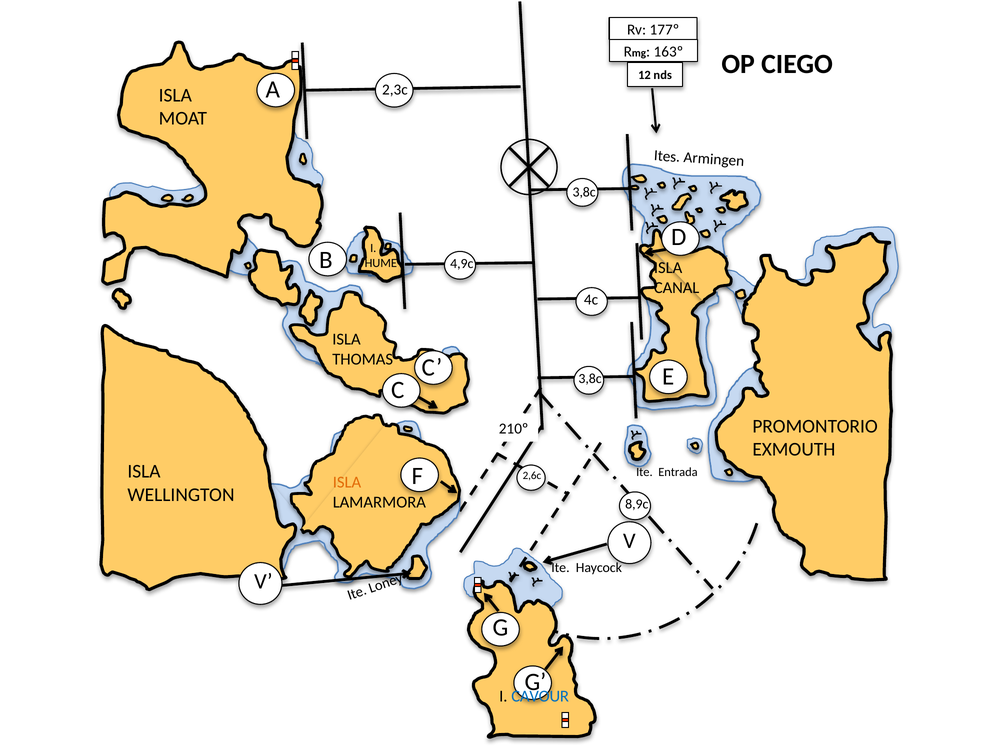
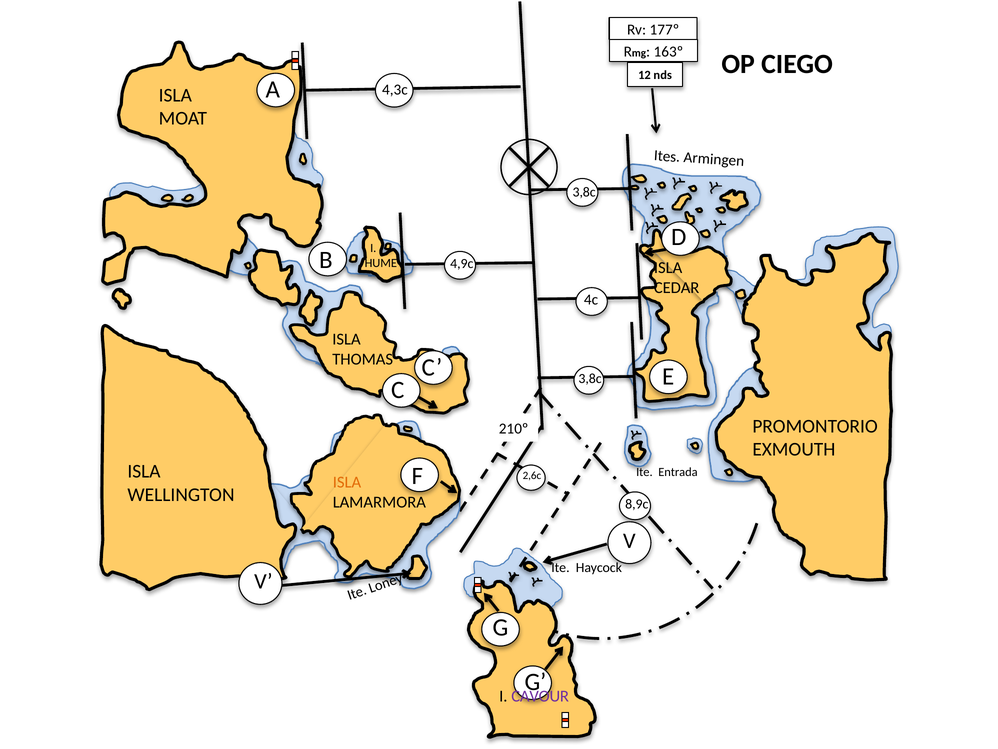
2,3c: 2,3c -> 4,3c
CANAL: CANAL -> CEDAR
CAVOUR colour: blue -> purple
